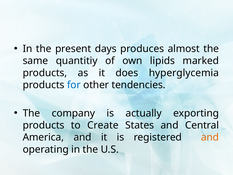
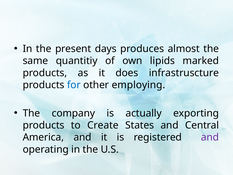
hyperglycemia: hyperglycemia -> infrastruscture
tendencies: tendencies -> employing
and at (210, 137) colour: orange -> purple
